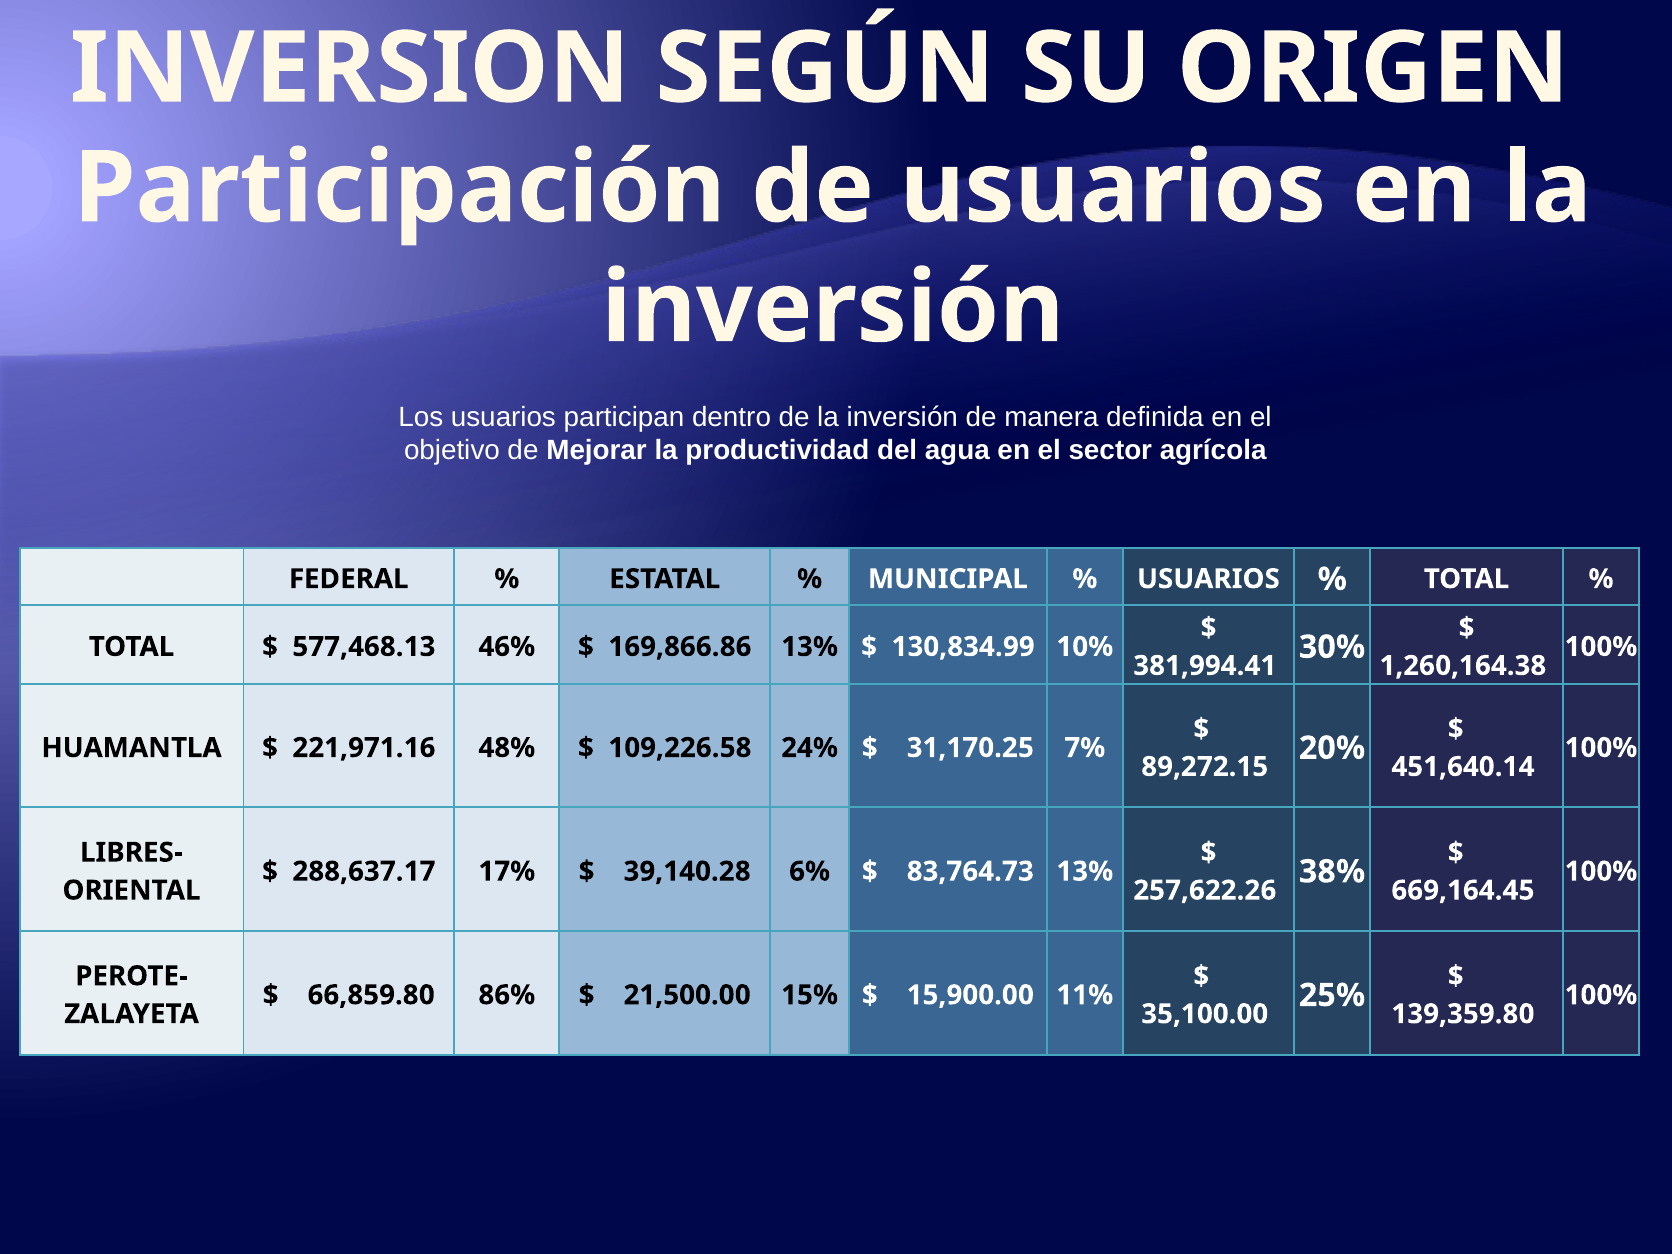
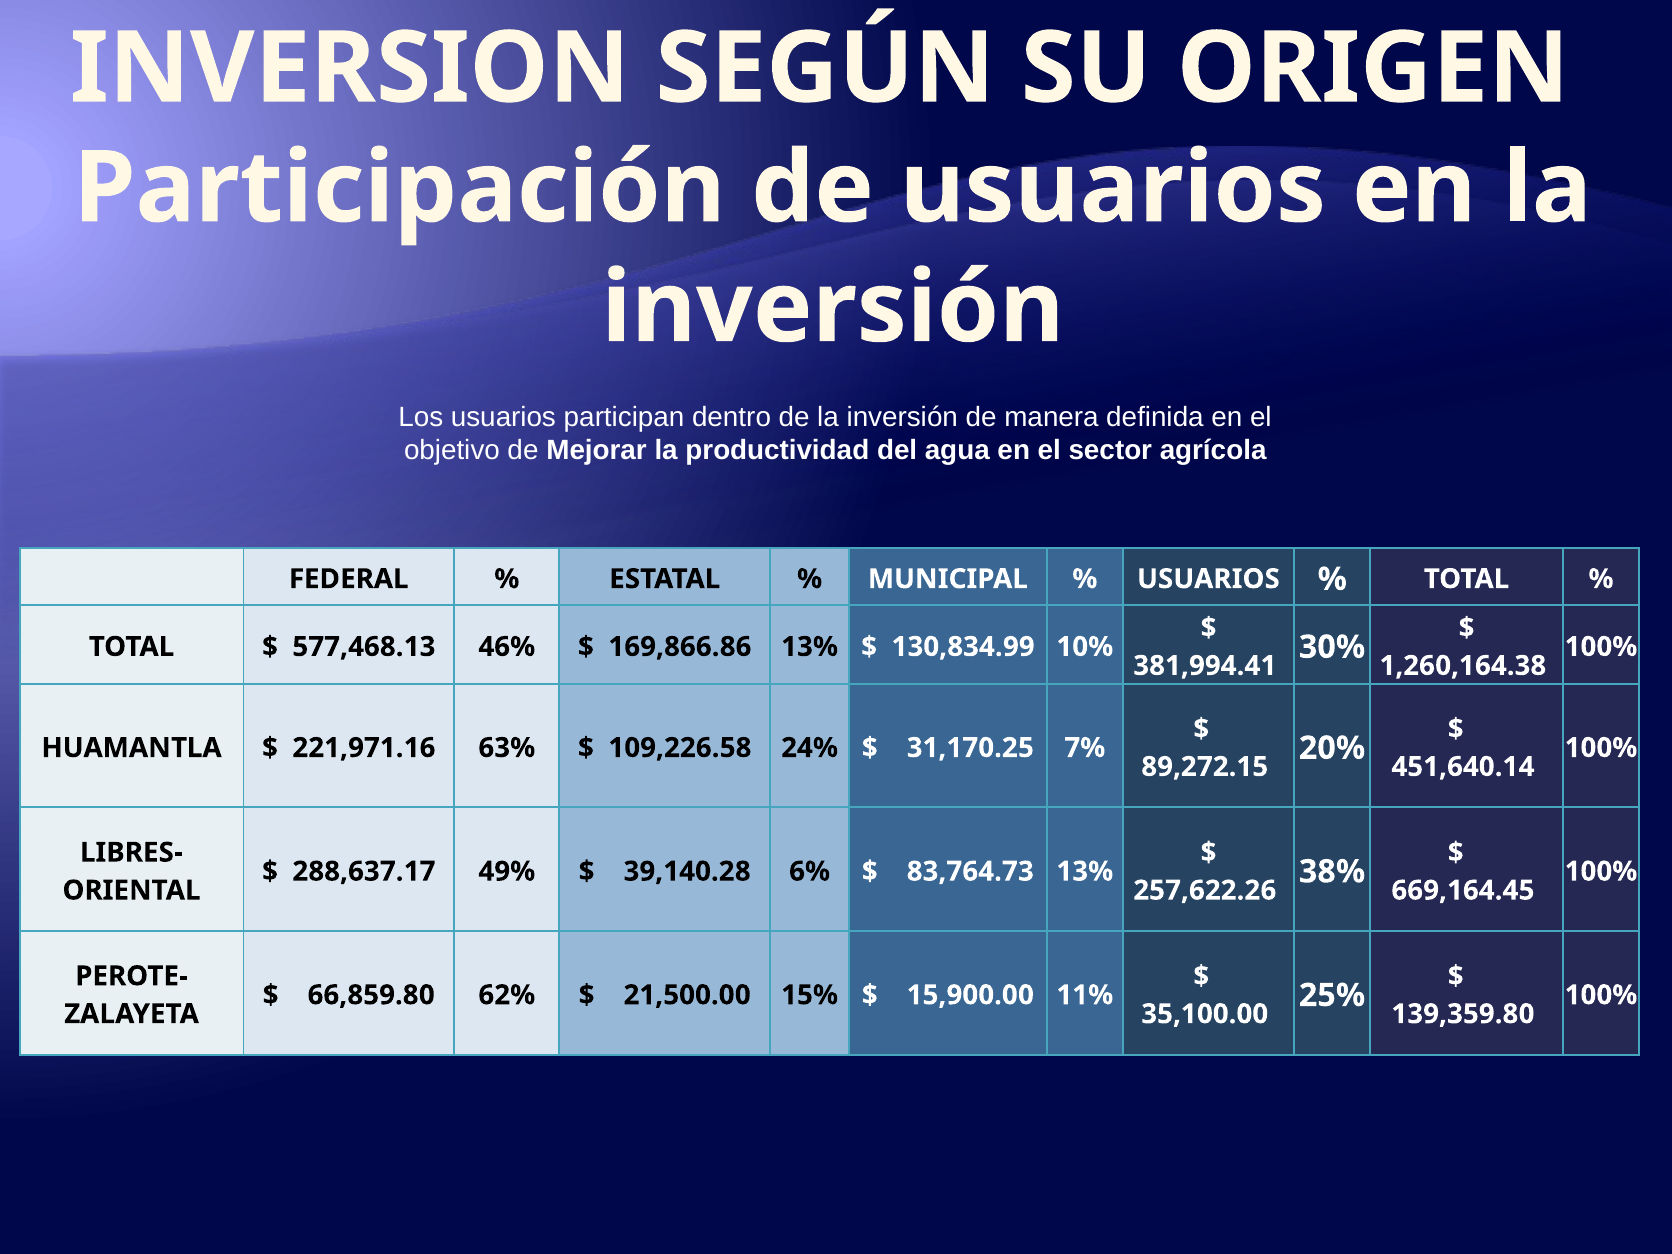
48%: 48% -> 63%
17%: 17% -> 49%
86%: 86% -> 62%
